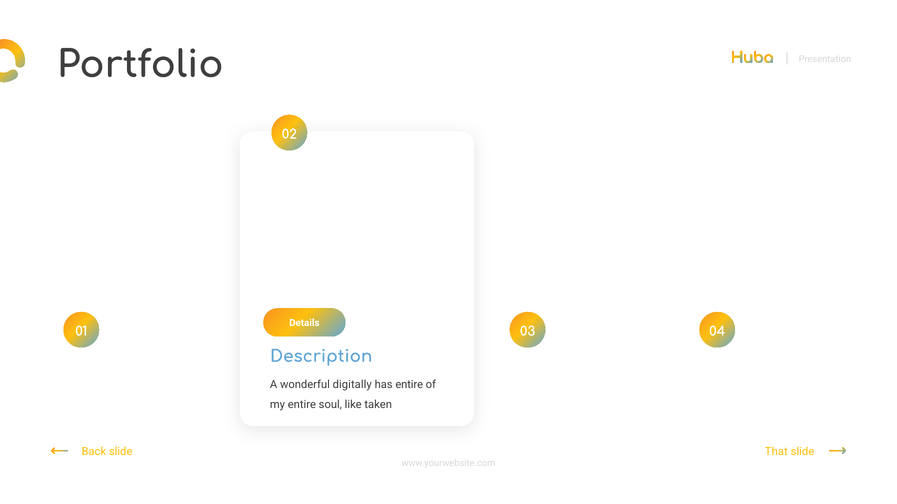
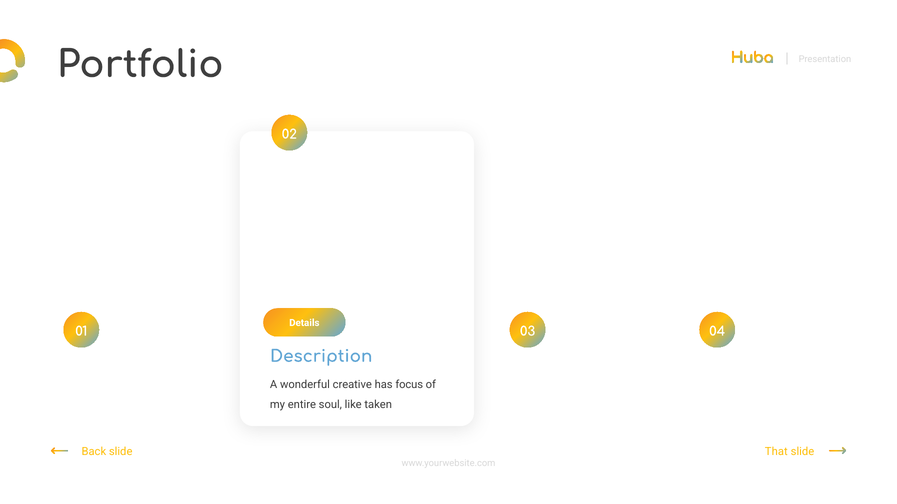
digitally: digitally -> creative
has entire: entire -> focus
